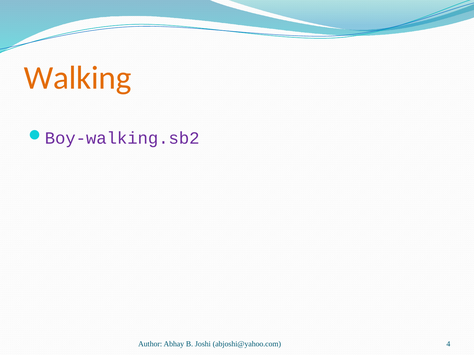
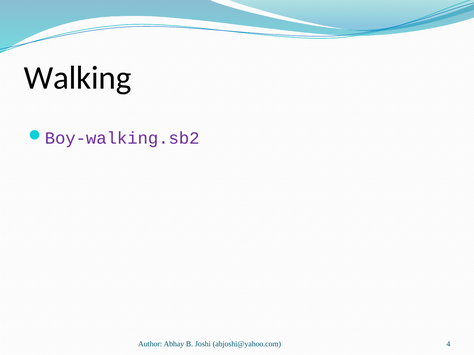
Walking colour: orange -> black
